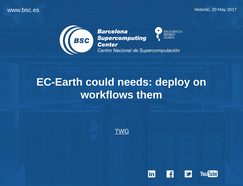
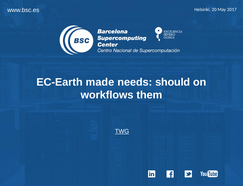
could: could -> made
deploy: deploy -> should
